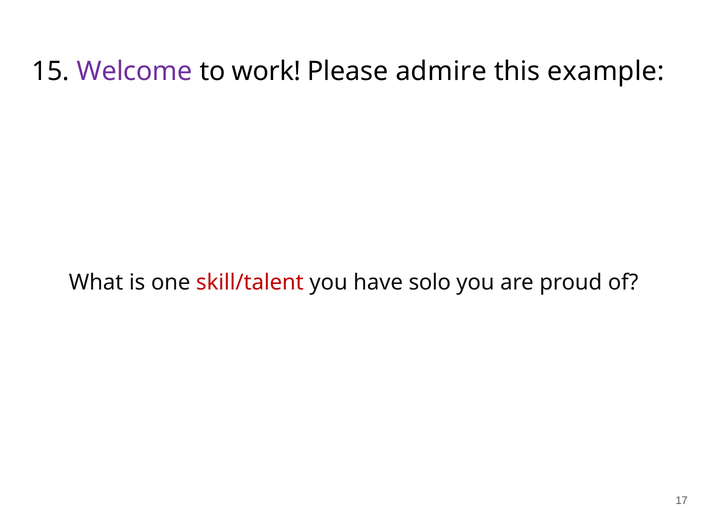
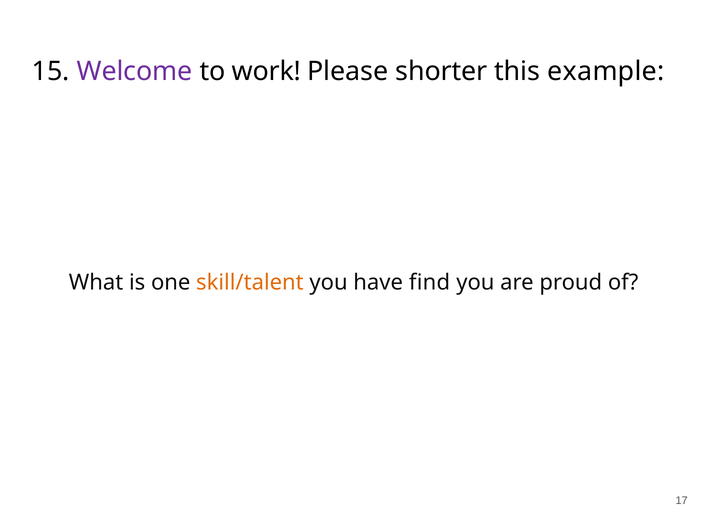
admire: admire -> shorter
skill/talent colour: red -> orange
solo: solo -> find
